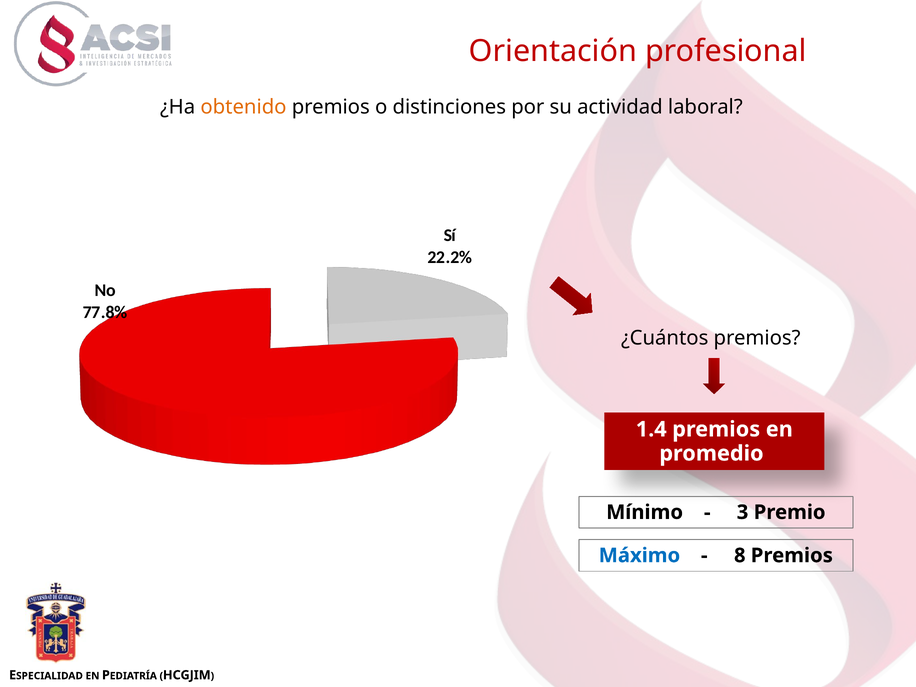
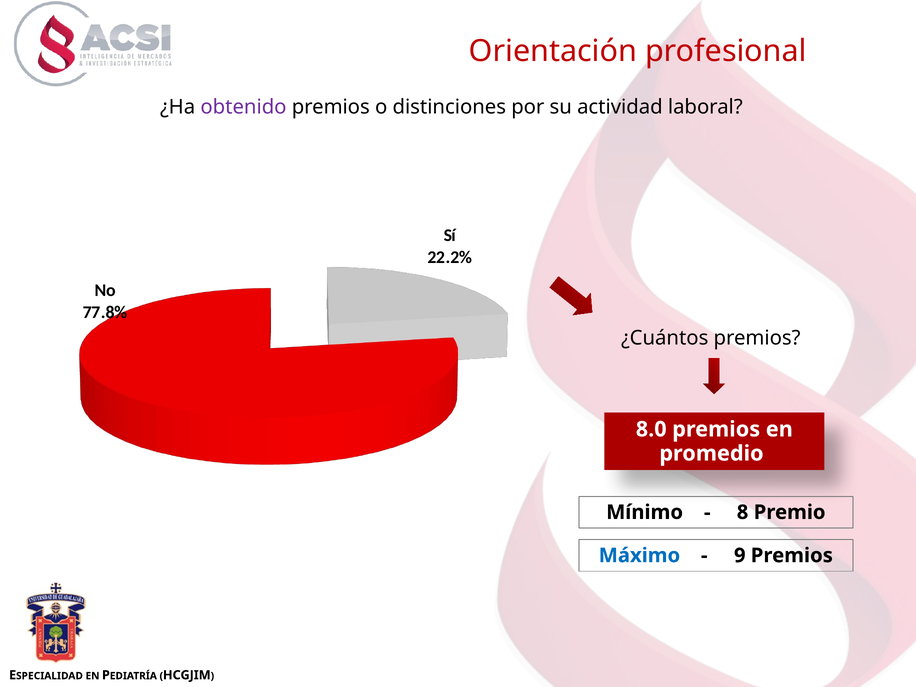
obtenido colour: orange -> purple
1.4: 1.4 -> 8.0
3: 3 -> 8
8: 8 -> 9
